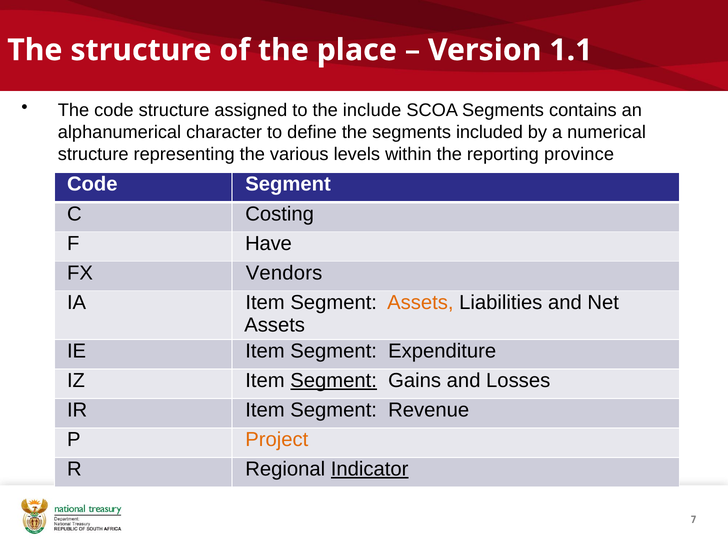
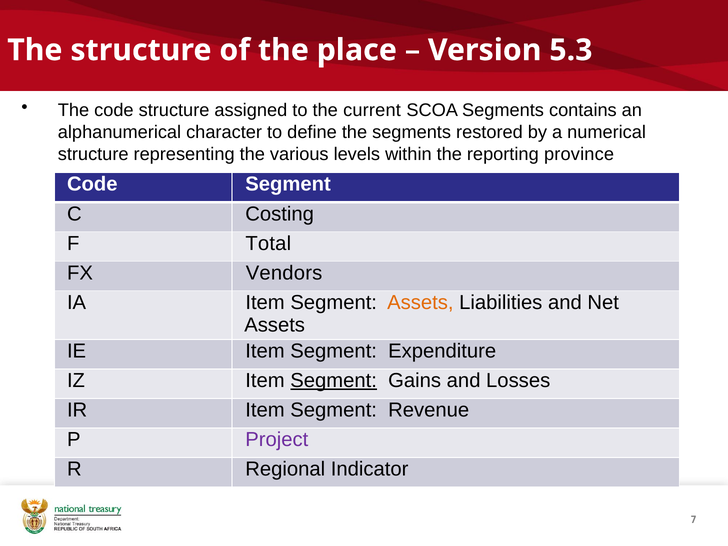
1.1: 1.1 -> 5.3
include: include -> current
included: included -> restored
Have: Have -> Total
Project colour: orange -> purple
Indicator underline: present -> none
